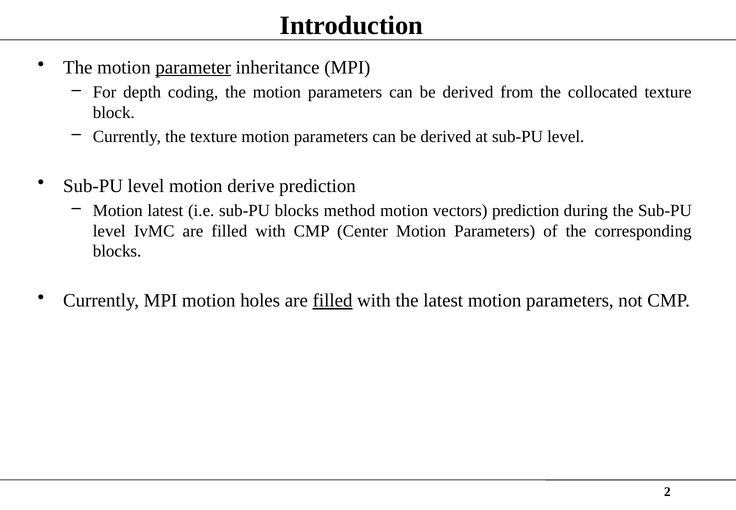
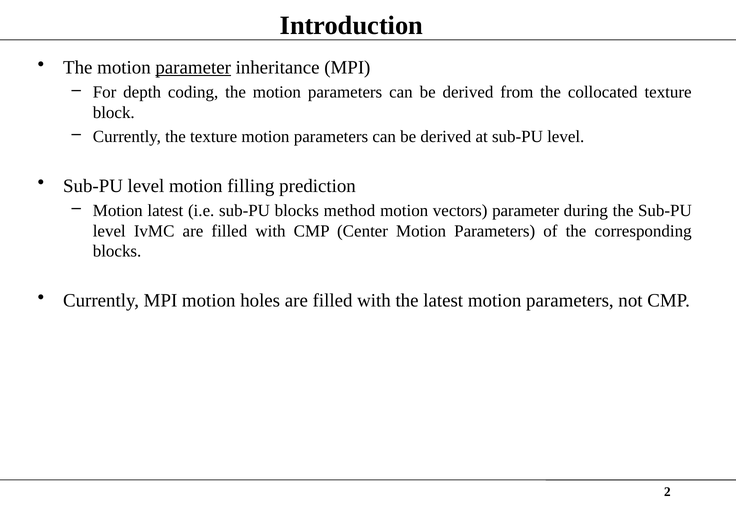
derive: derive -> filling
vectors prediction: prediction -> parameter
filled at (333, 300) underline: present -> none
